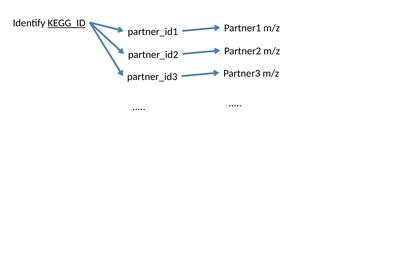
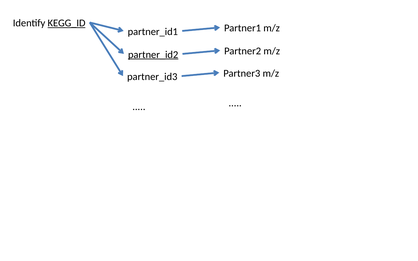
partner_id2 underline: none -> present
